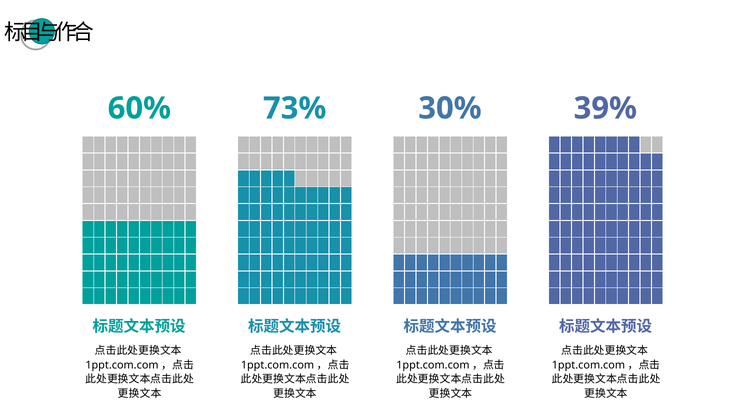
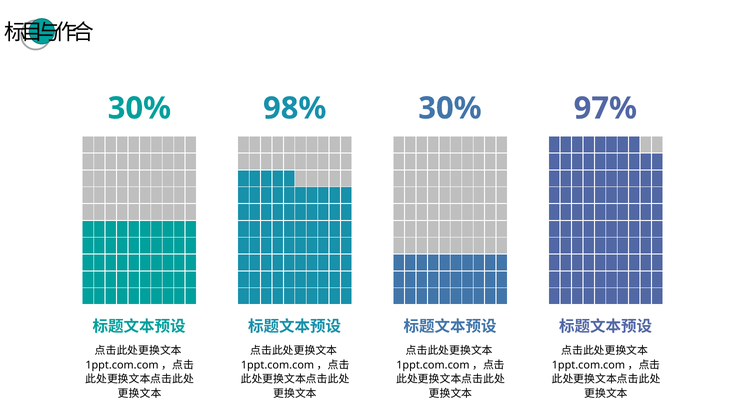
60% at (139, 108): 60% -> 30%
73%: 73% -> 98%
39%: 39% -> 97%
